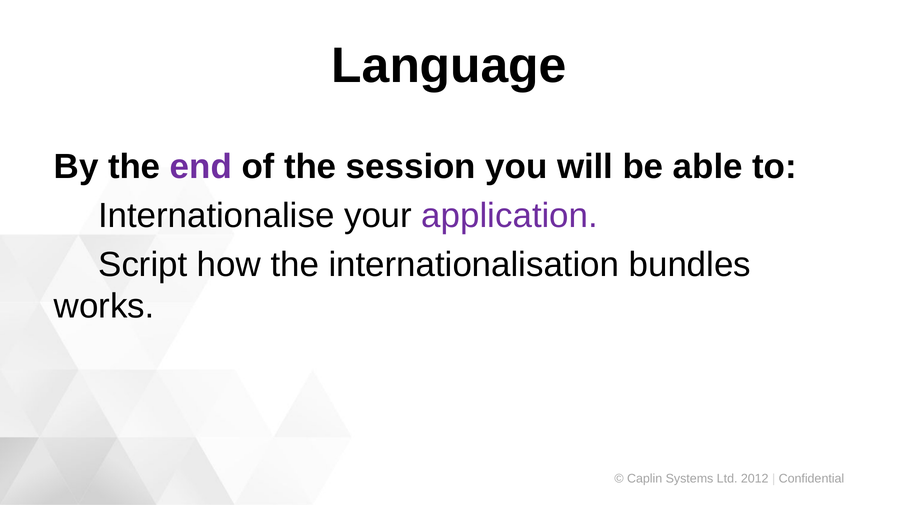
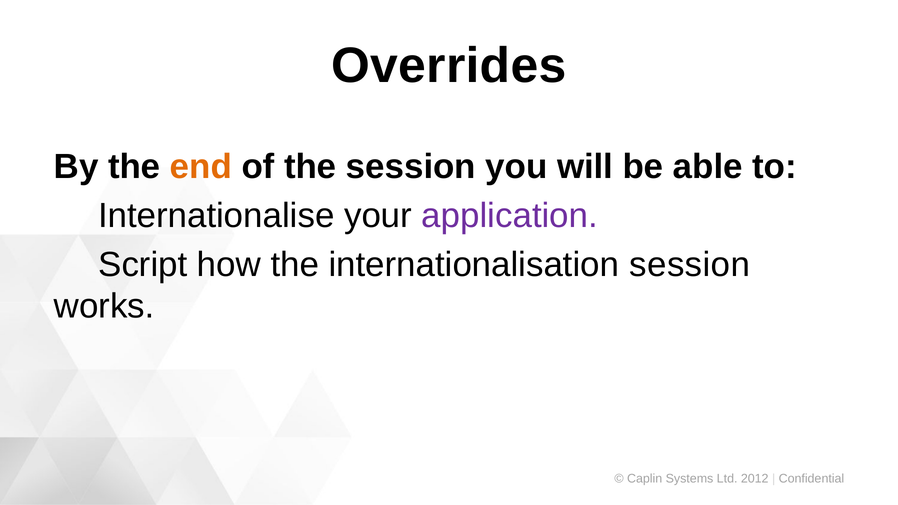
Language: Language -> Overrides
end colour: purple -> orange
internationalisation bundles: bundles -> session
